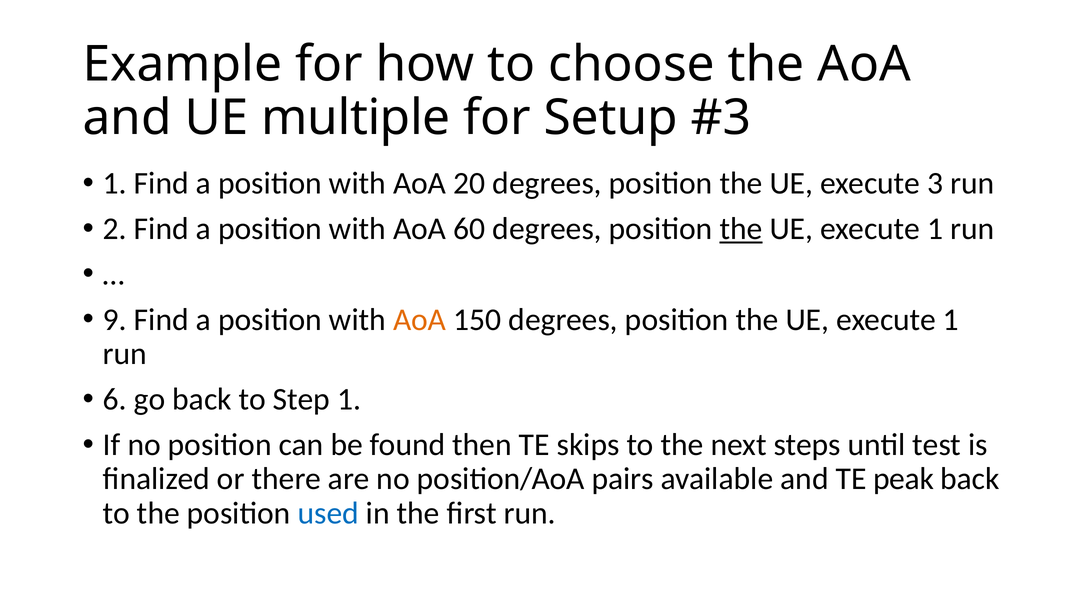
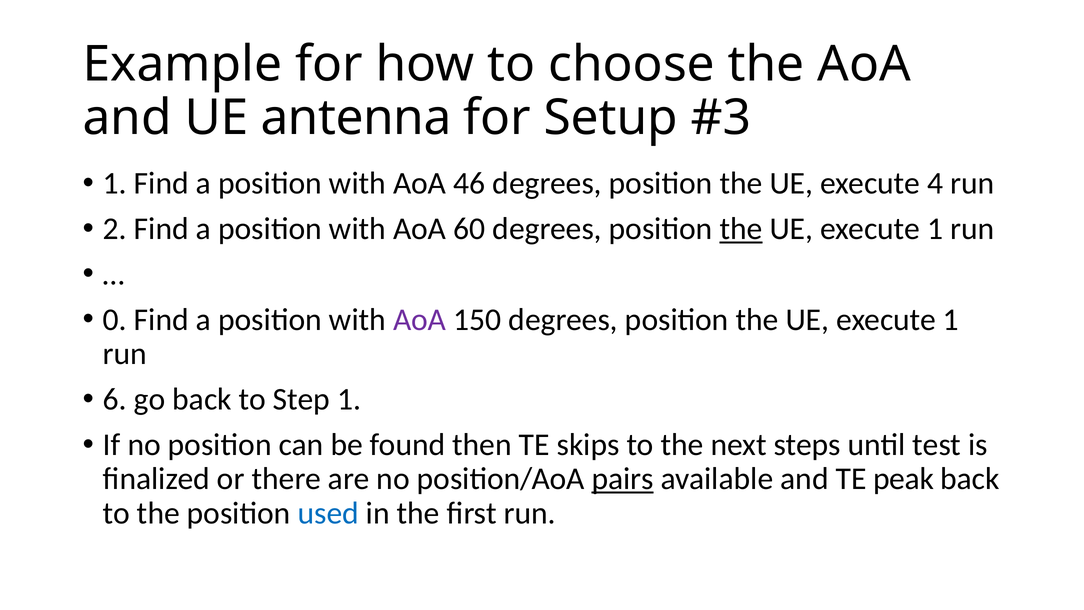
multiple: multiple -> antenna
20: 20 -> 46
3: 3 -> 4
9: 9 -> 0
AoA at (420, 320) colour: orange -> purple
pairs underline: none -> present
